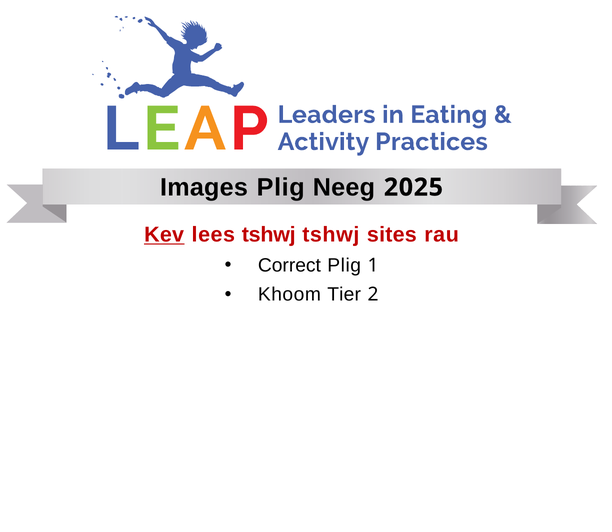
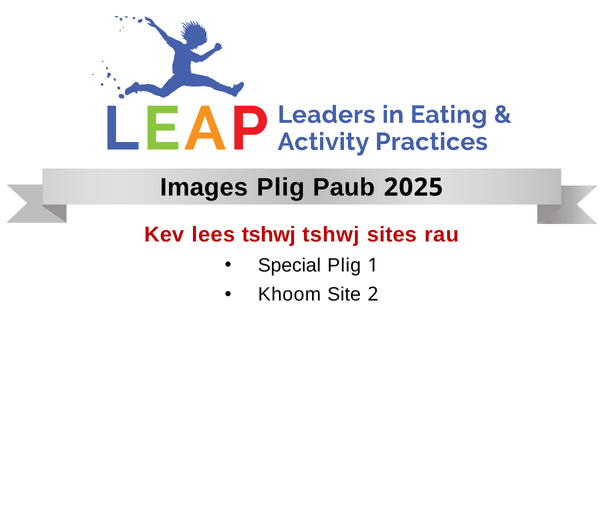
Neeg: Neeg -> Paub
Kev underline: present -> none
Correct: Correct -> Special
Tier: Tier -> Site
